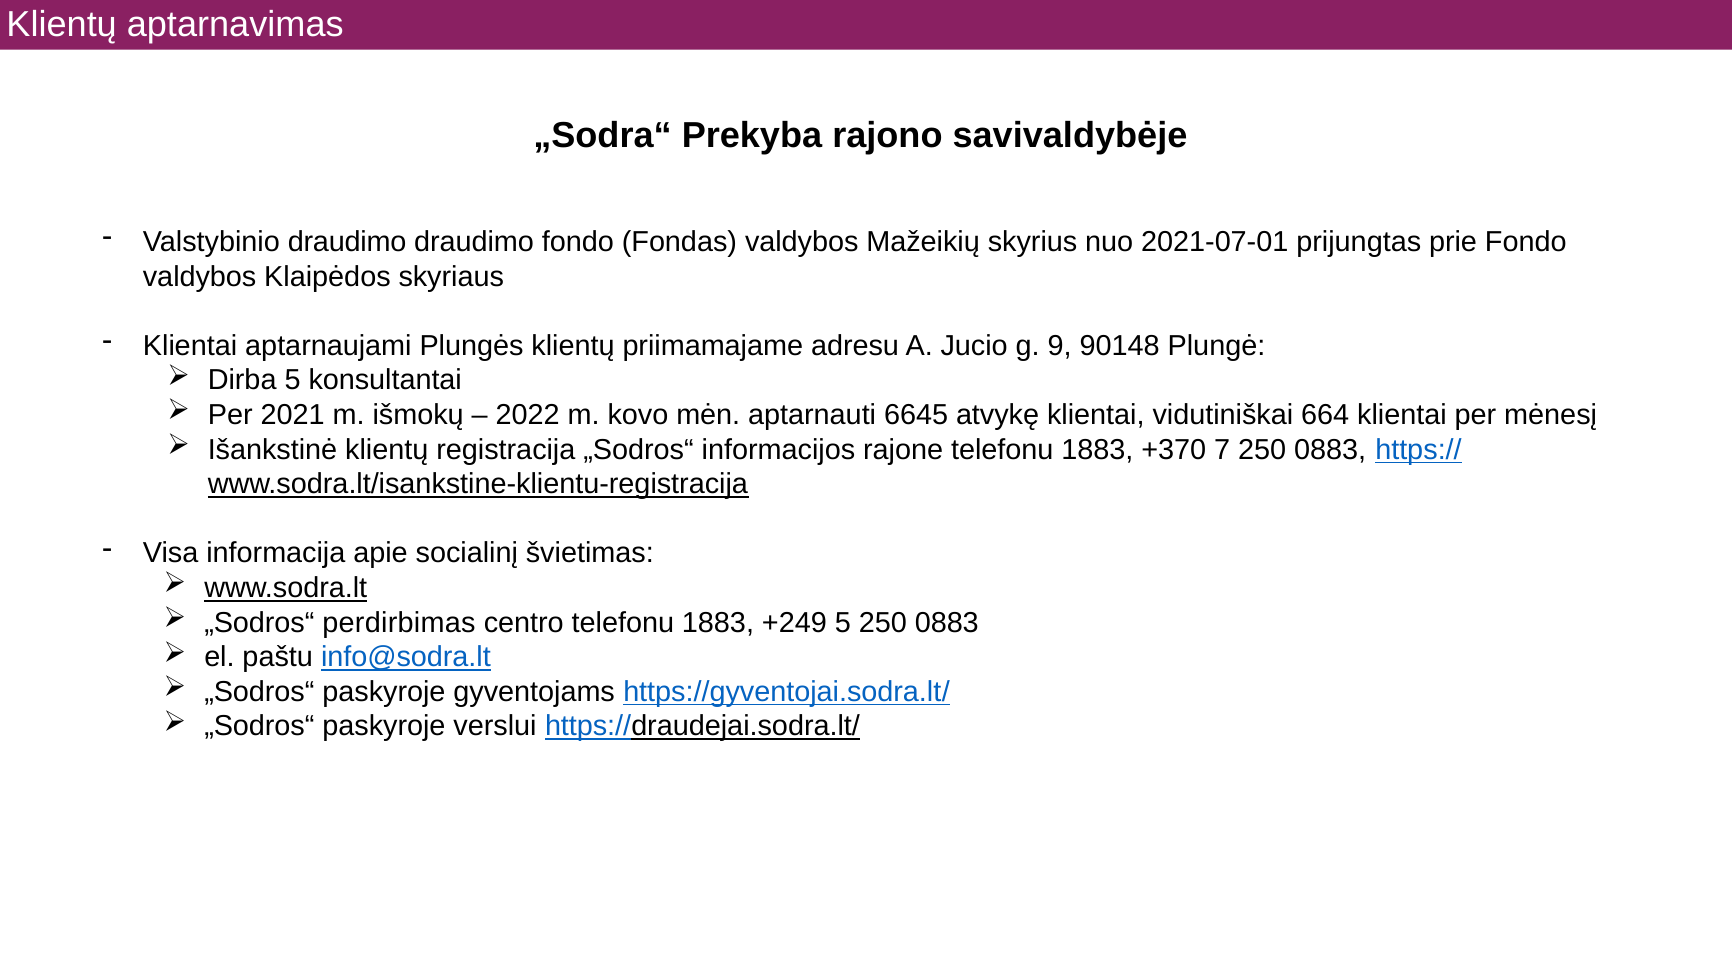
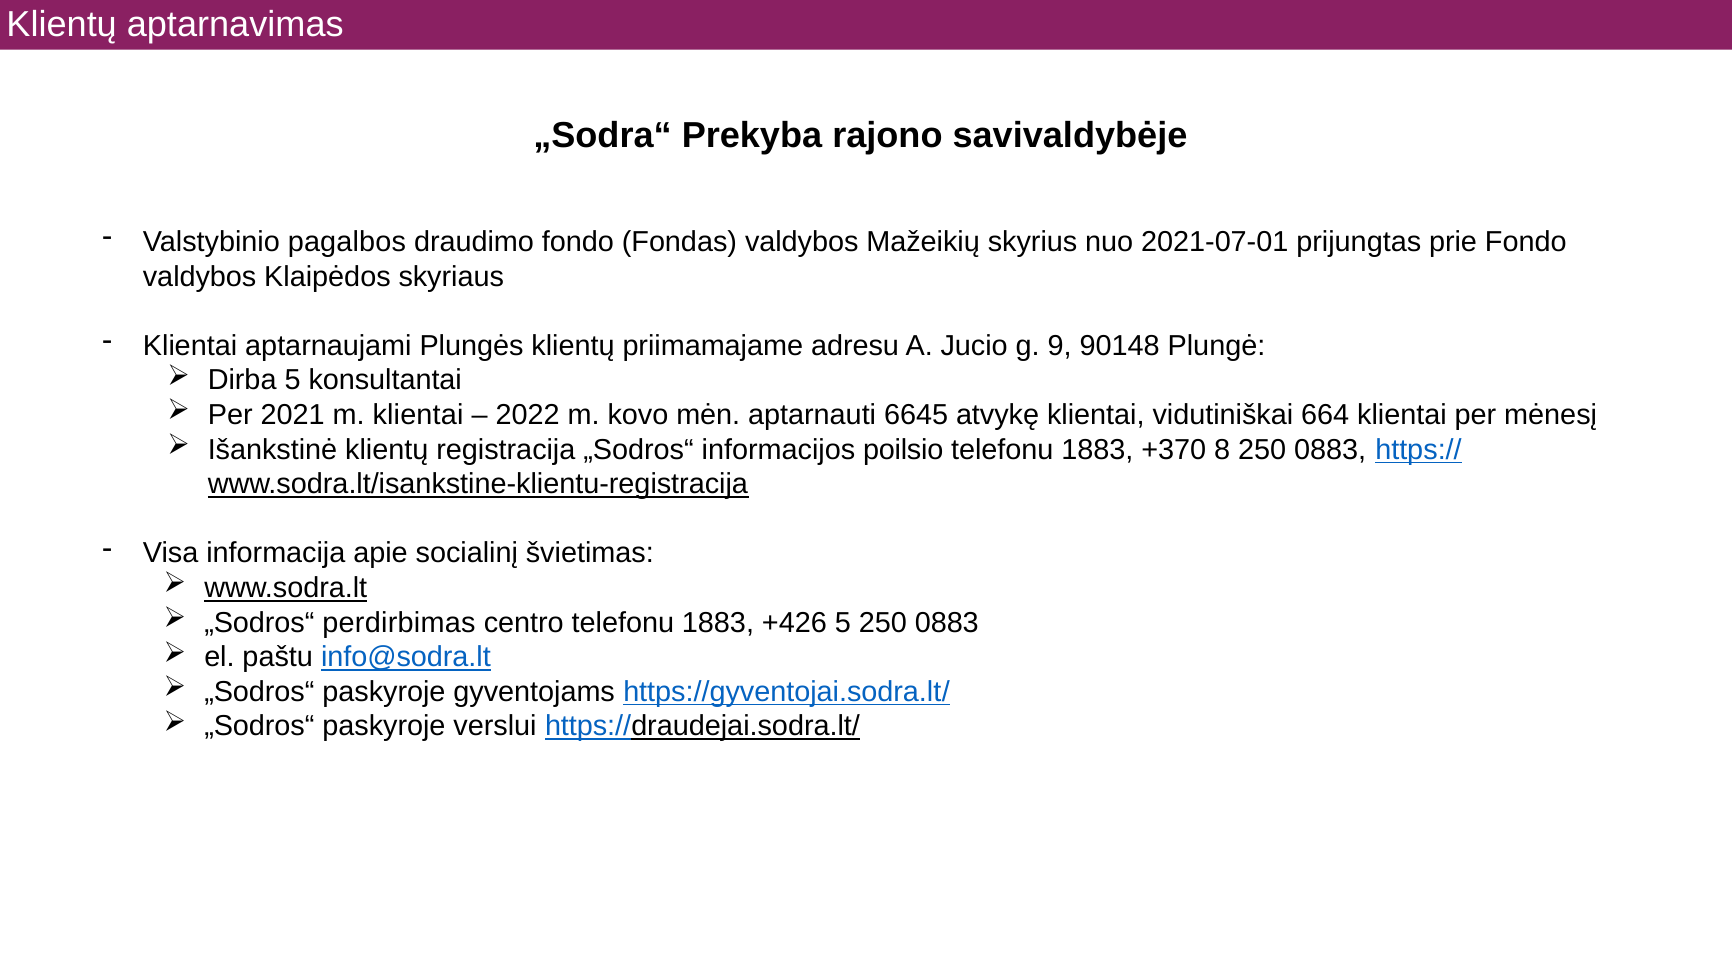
Valstybinio draudimo: draudimo -> pagalbos
m išmokų: išmokų -> klientai
rajone: rajone -> poilsio
7: 7 -> 8
+249: +249 -> +426
